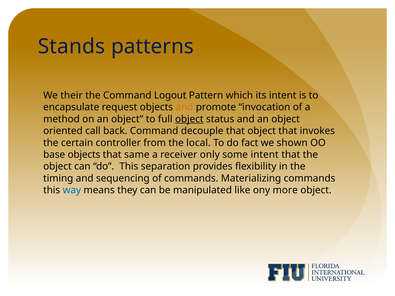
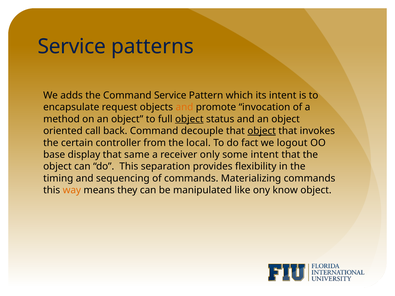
Stands at (72, 47): Stands -> Service
their: their -> adds
Command Logout: Logout -> Service
object at (262, 131) underline: none -> present
shown: shown -> logout
base objects: objects -> display
way colour: blue -> orange
more: more -> know
